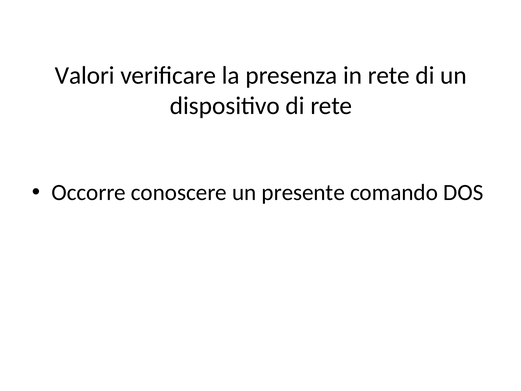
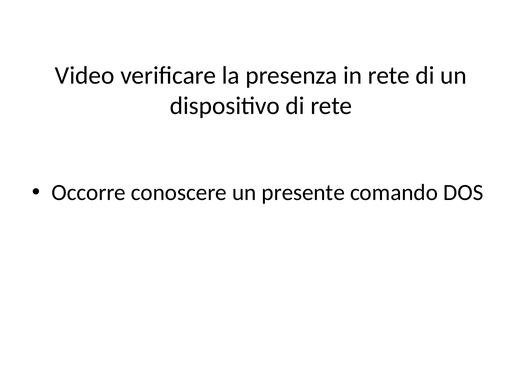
Valori: Valori -> Video
